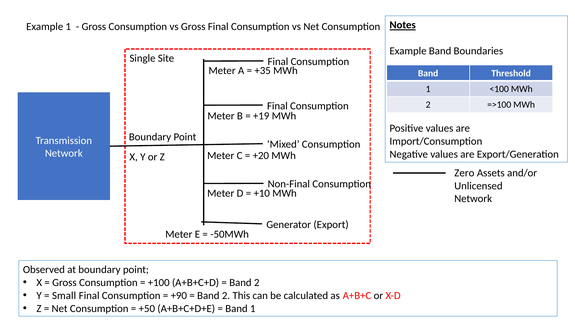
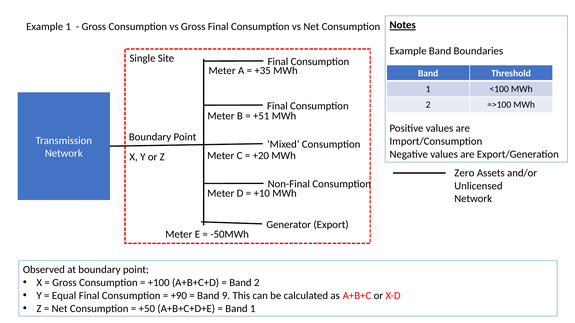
+19: +19 -> +51
Small: Small -> Equal
2 at (226, 296): 2 -> 9
